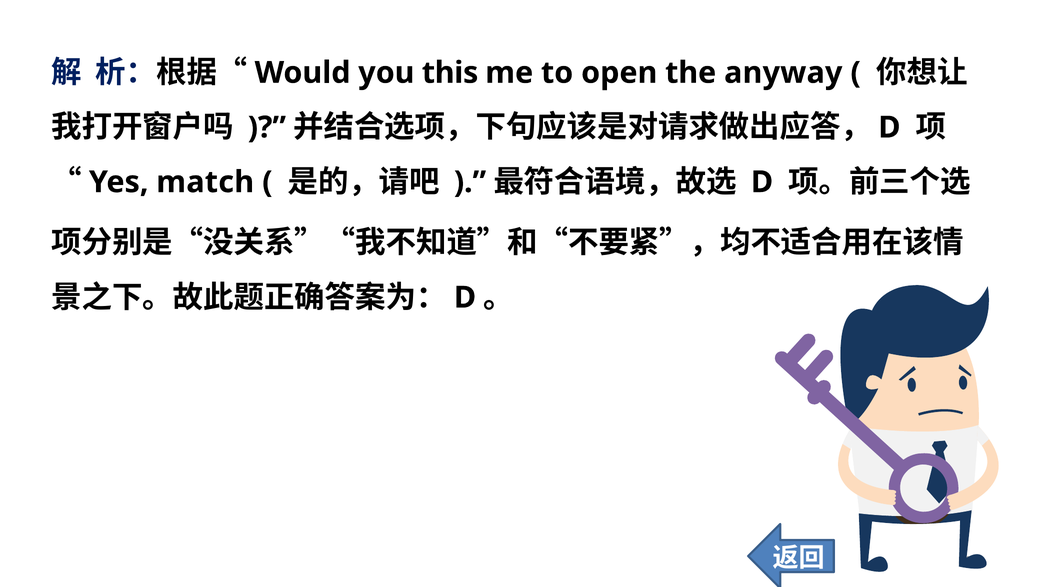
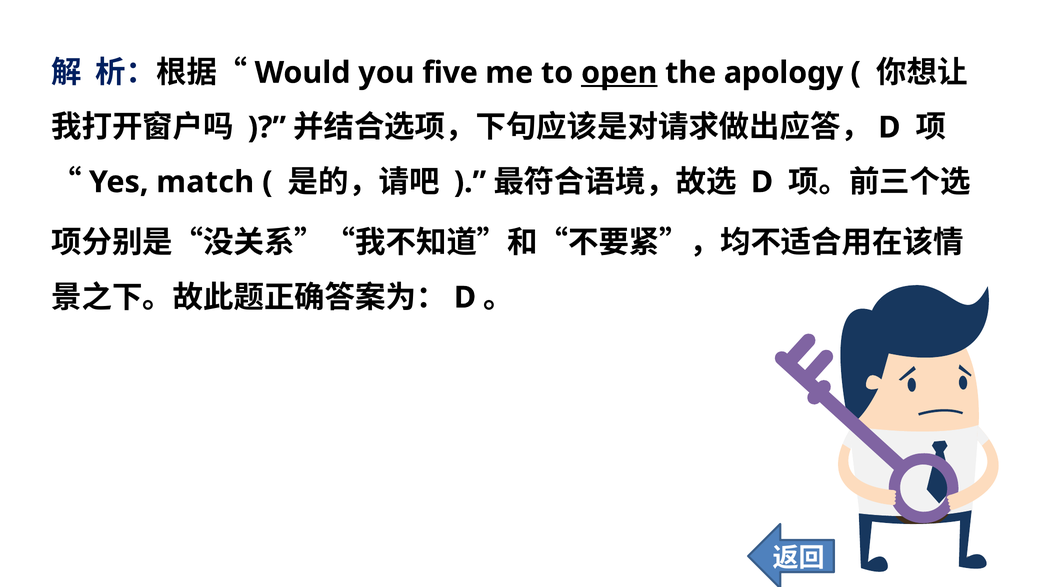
this: this -> five
open underline: none -> present
anyway: anyway -> apology
